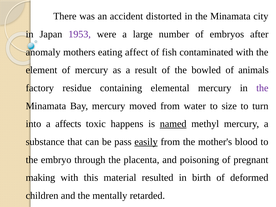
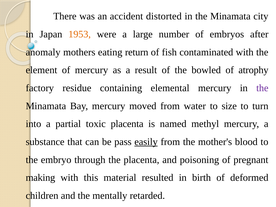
1953 colour: purple -> orange
affect: affect -> return
animals: animals -> atrophy
affects: affects -> partial
toxic happens: happens -> placenta
named underline: present -> none
